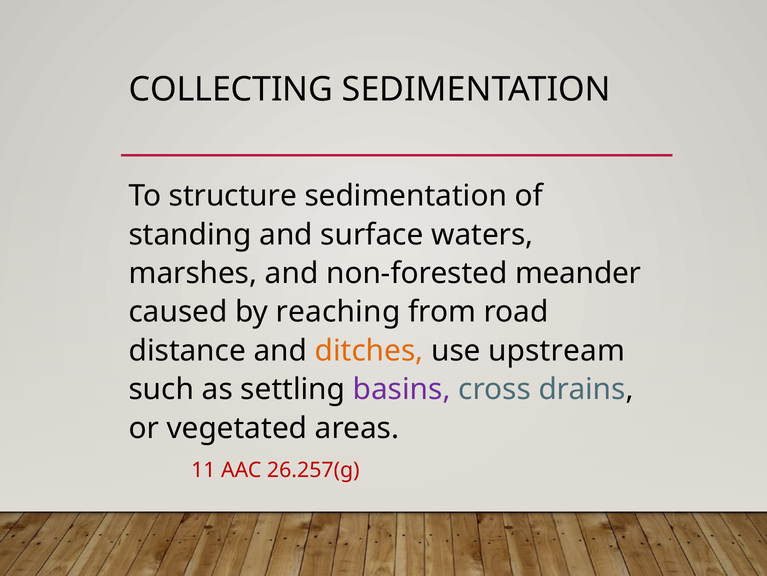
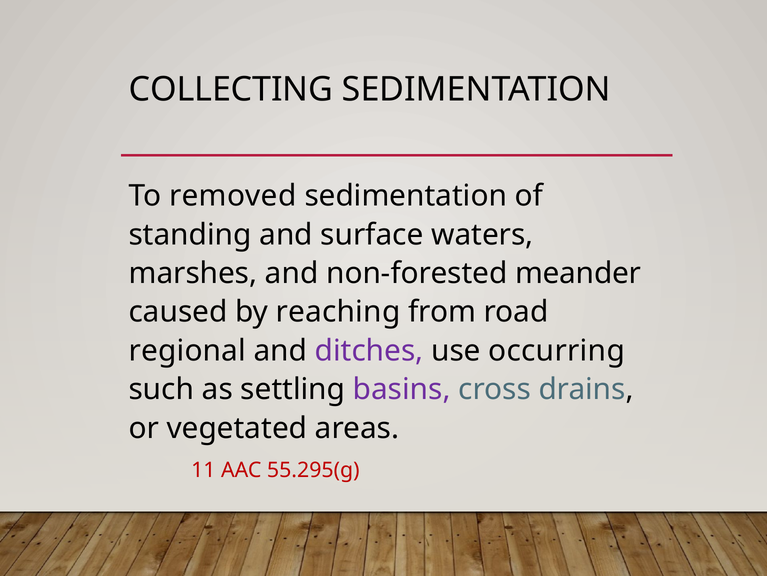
structure: structure -> removed
distance: distance -> regional
ditches colour: orange -> purple
upstream: upstream -> occurring
26.257(g: 26.257(g -> 55.295(g
